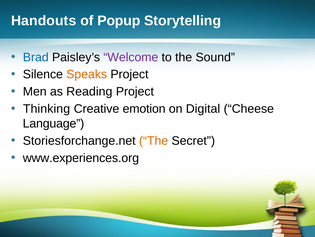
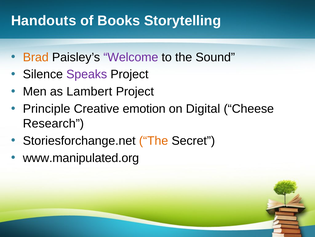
Popup: Popup -> Books
Brad colour: blue -> orange
Speaks colour: orange -> purple
Reading: Reading -> Lambert
Thinking: Thinking -> Principle
Language: Language -> Research
www.experiences.org: www.experiences.org -> www.manipulated.org
